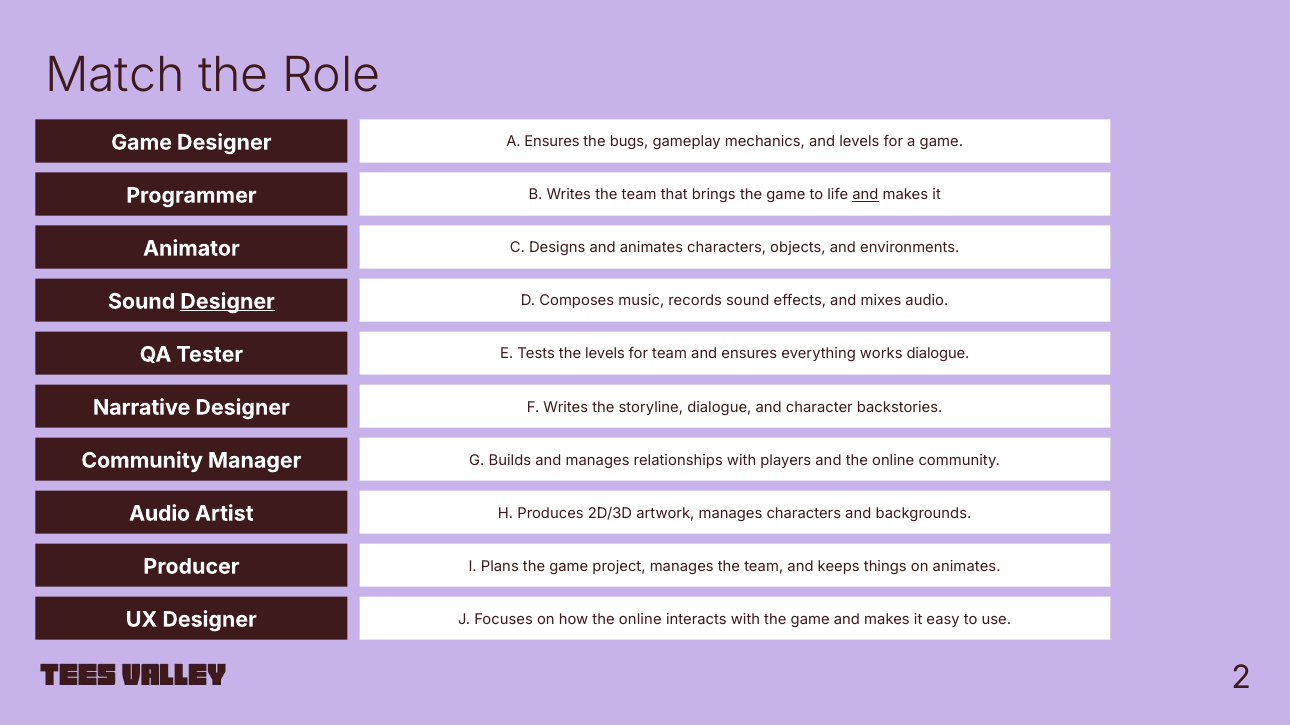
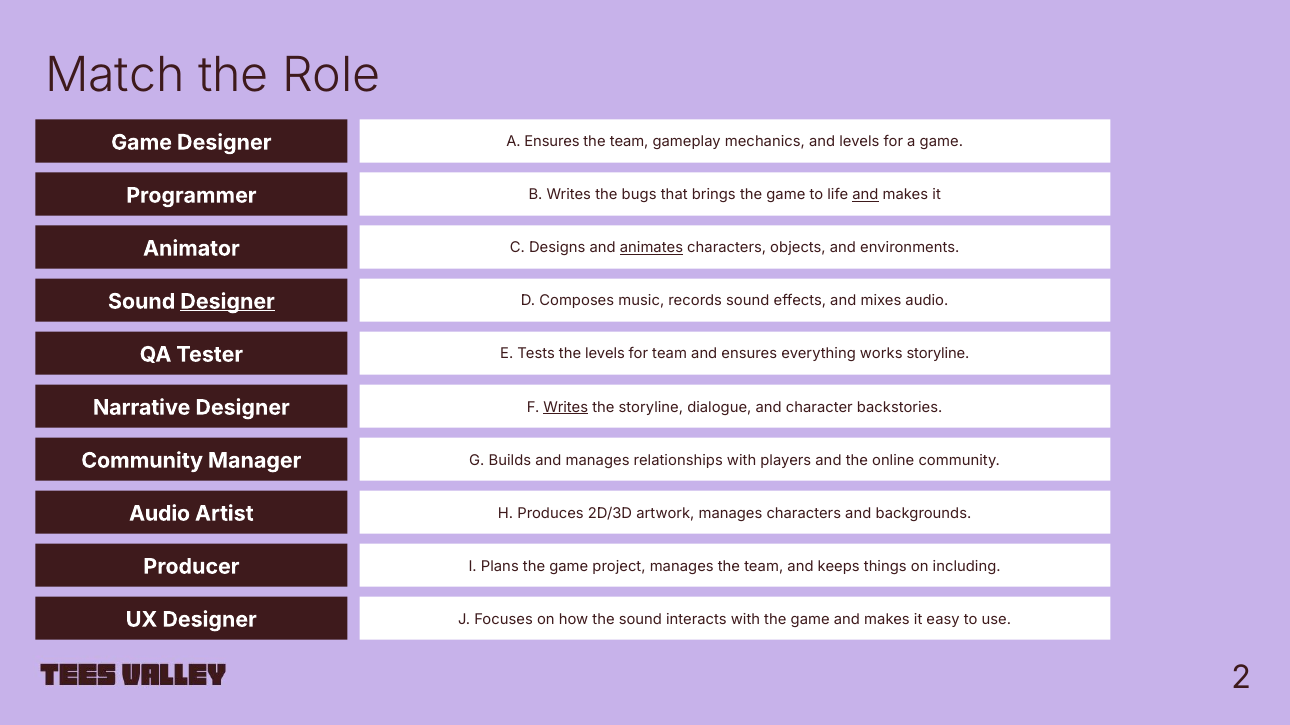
bugs at (629, 142): bugs -> team
Writes the team: team -> bugs
animates at (651, 248) underline: none -> present
works dialogue: dialogue -> storyline
Writes at (566, 407) underline: none -> present
on animates: animates -> including
how the online: online -> sound
